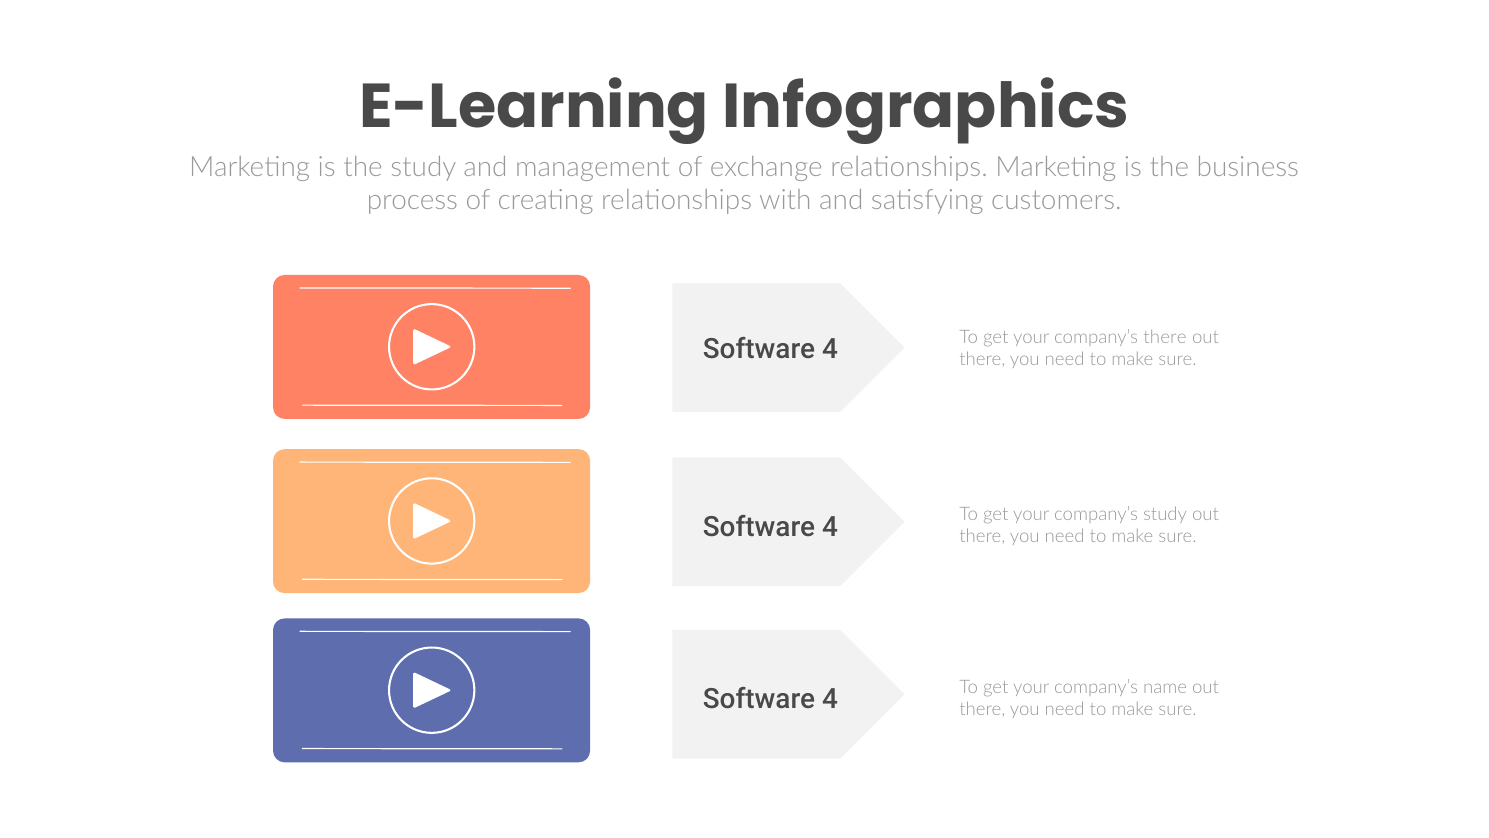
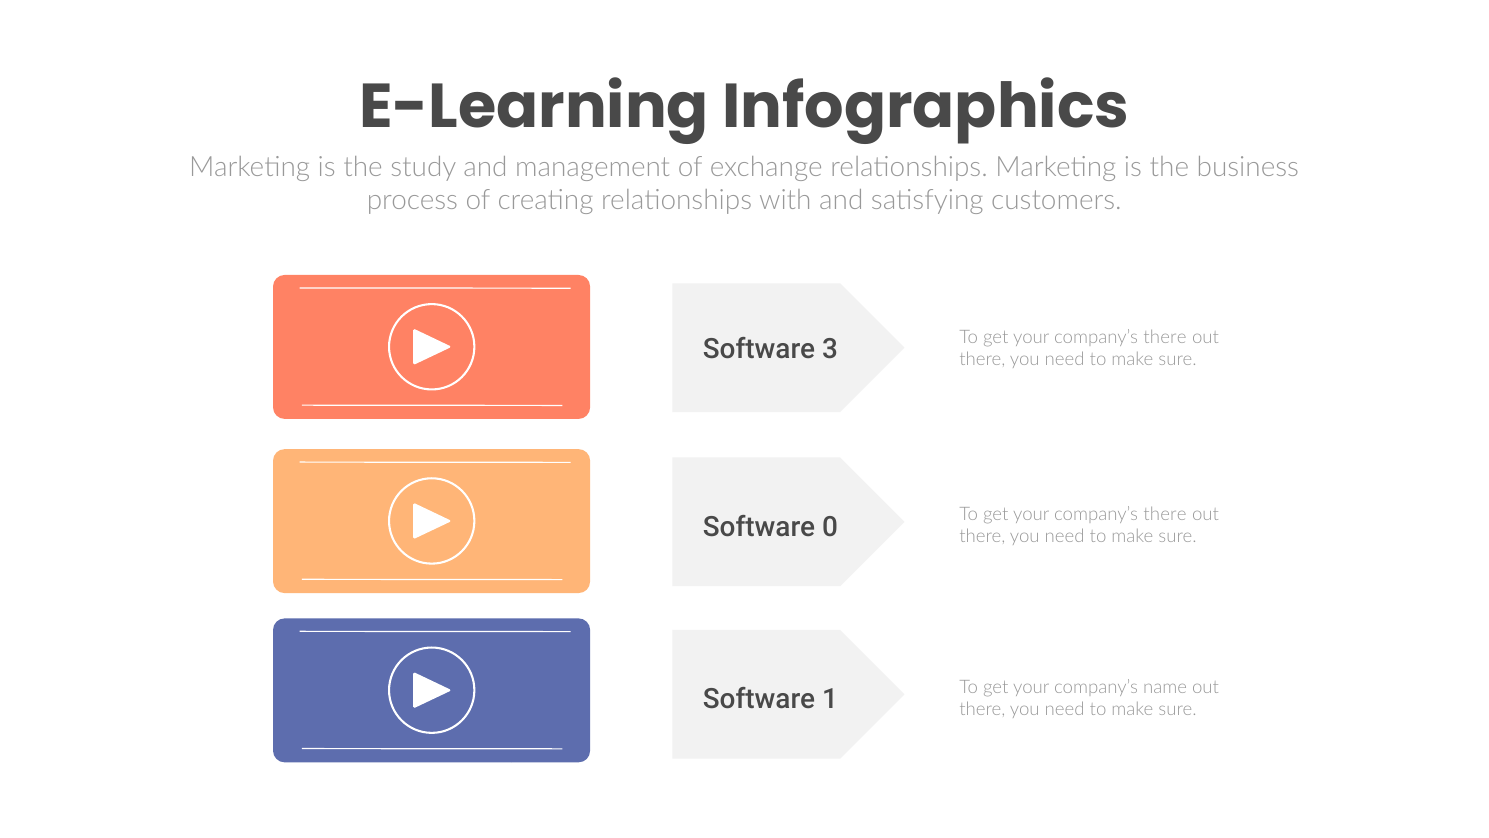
4 at (830, 349): 4 -> 3
study at (1165, 514): study -> there
4 at (830, 527): 4 -> 0
4 at (830, 699): 4 -> 1
